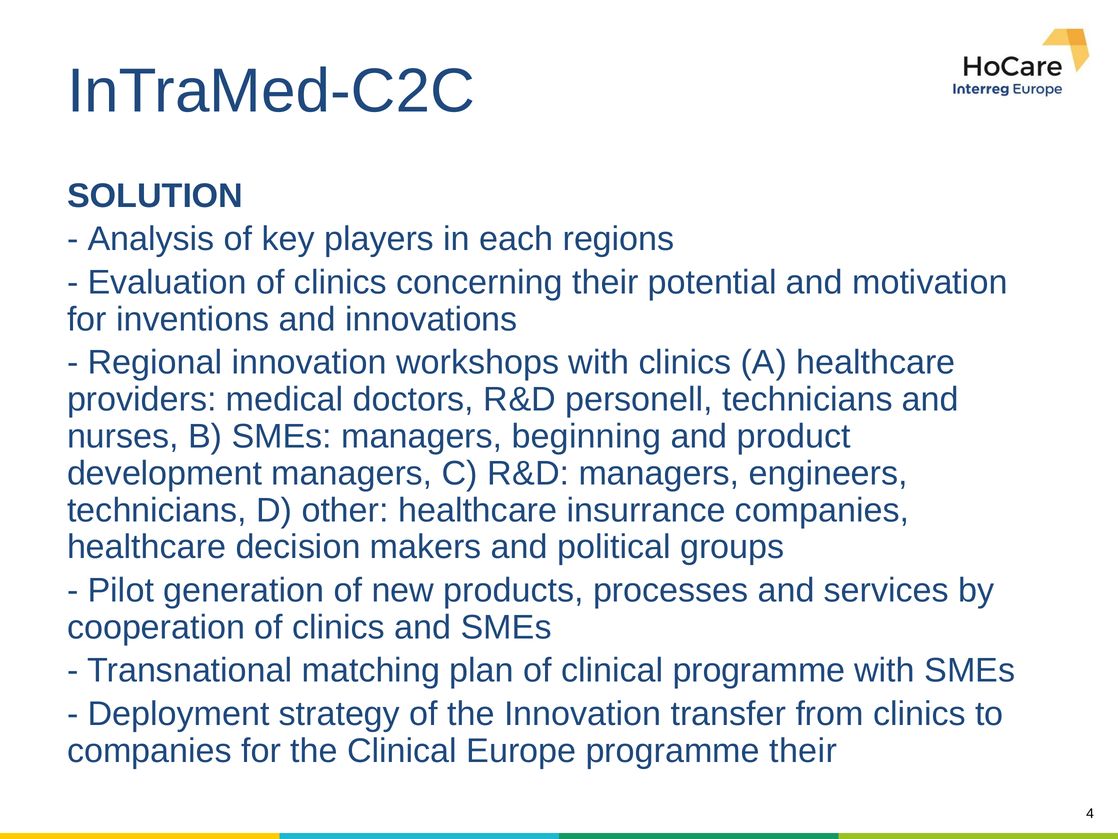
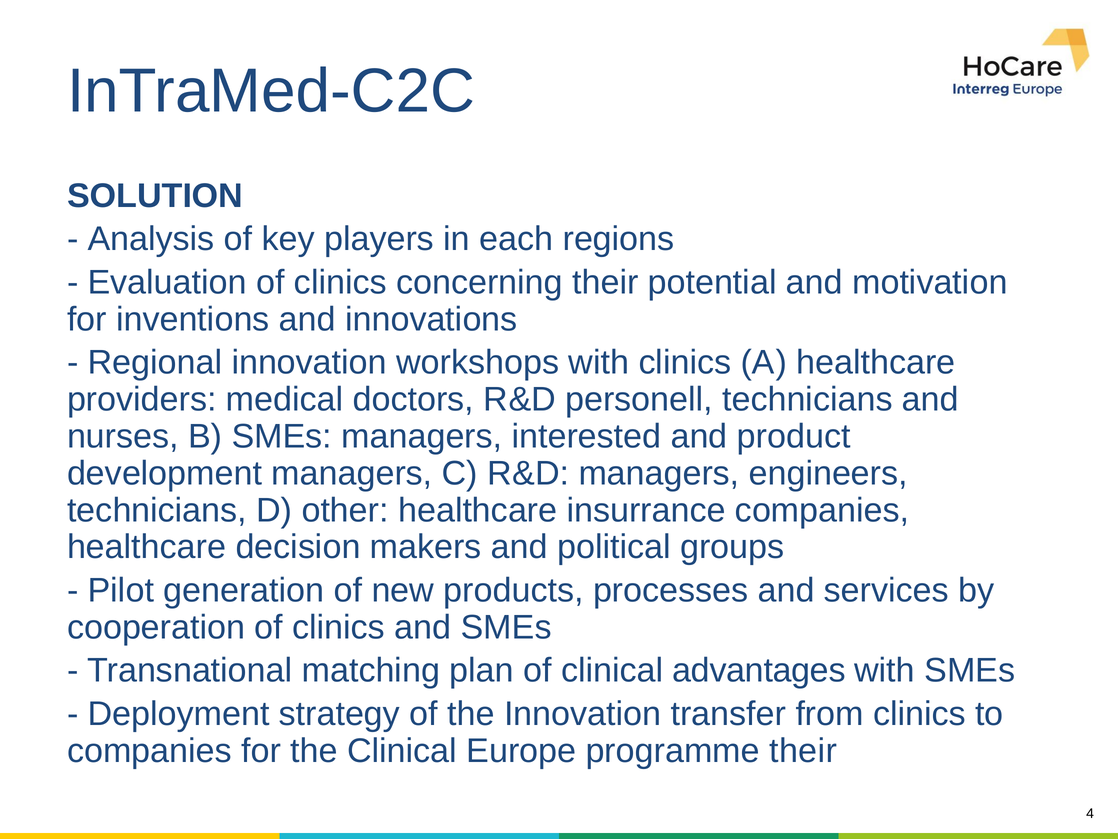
beginning: beginning -> interested
clinical programme: programme -> advantages
